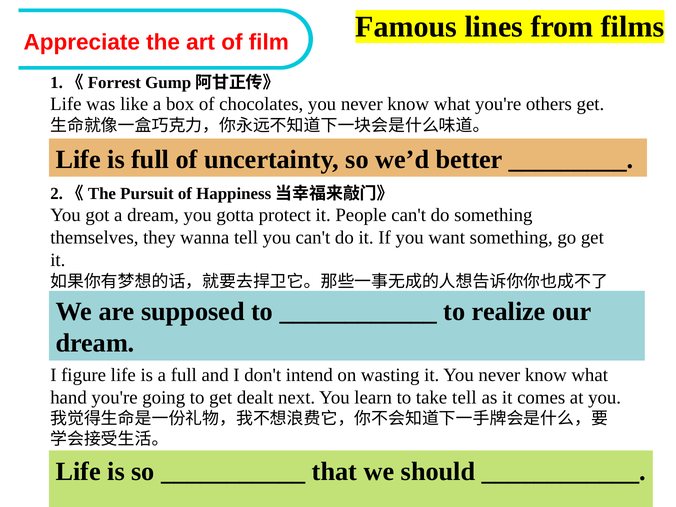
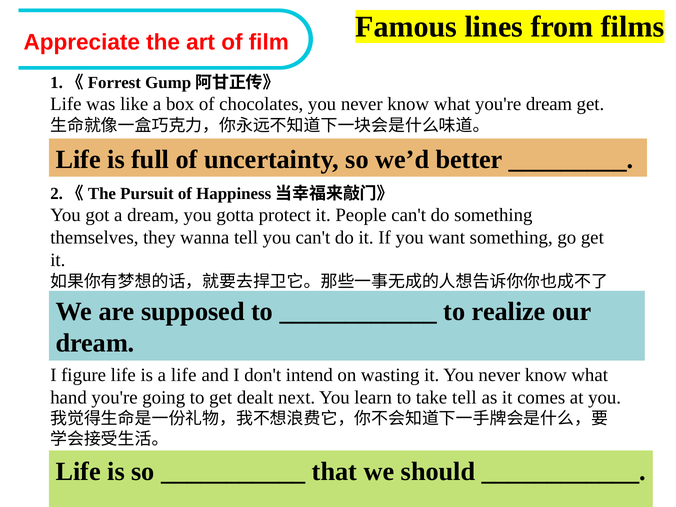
you're others: others -> dream
a full: full -> life
